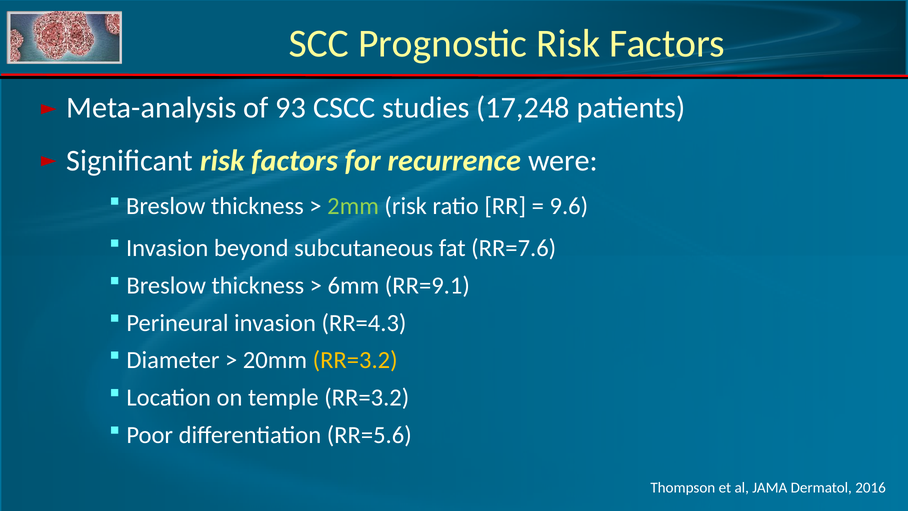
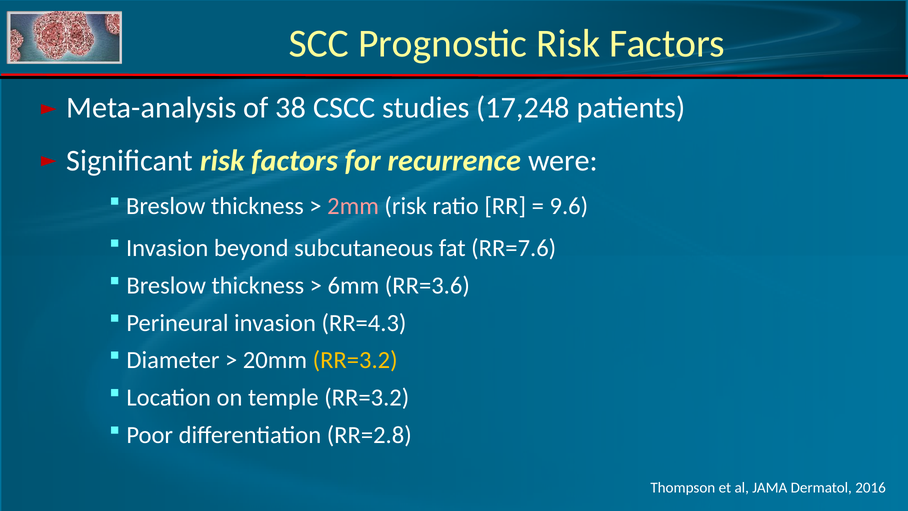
93: 93 -> 38
2mm colour: light green -> pink
RR=9.1: RR=9.1 -> RR=3.6
RR=5.6: RR=5.6 -> RR=2.8
